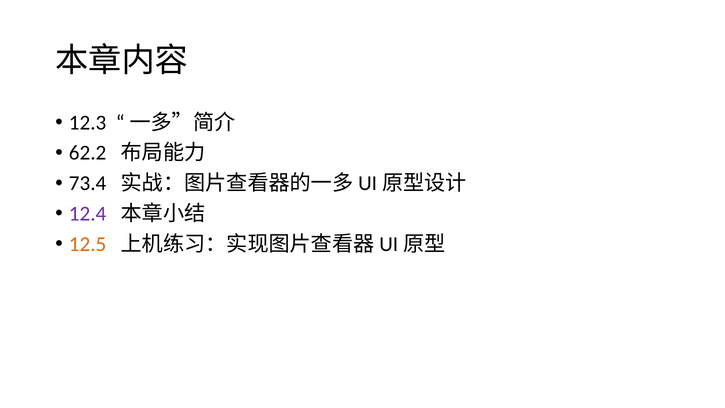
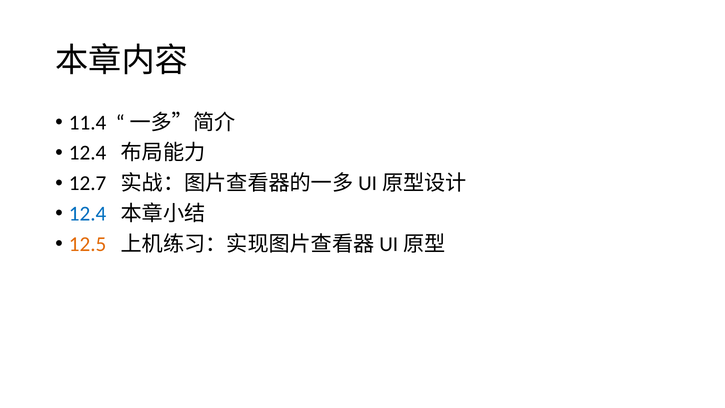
12.3: 12.3 -> 11.4
62.2 at (88, 153): 62.2 -> 12.4
73.4: 73.4 -> 12.7
12.4 at (88, 214) colour: purple -> blue
